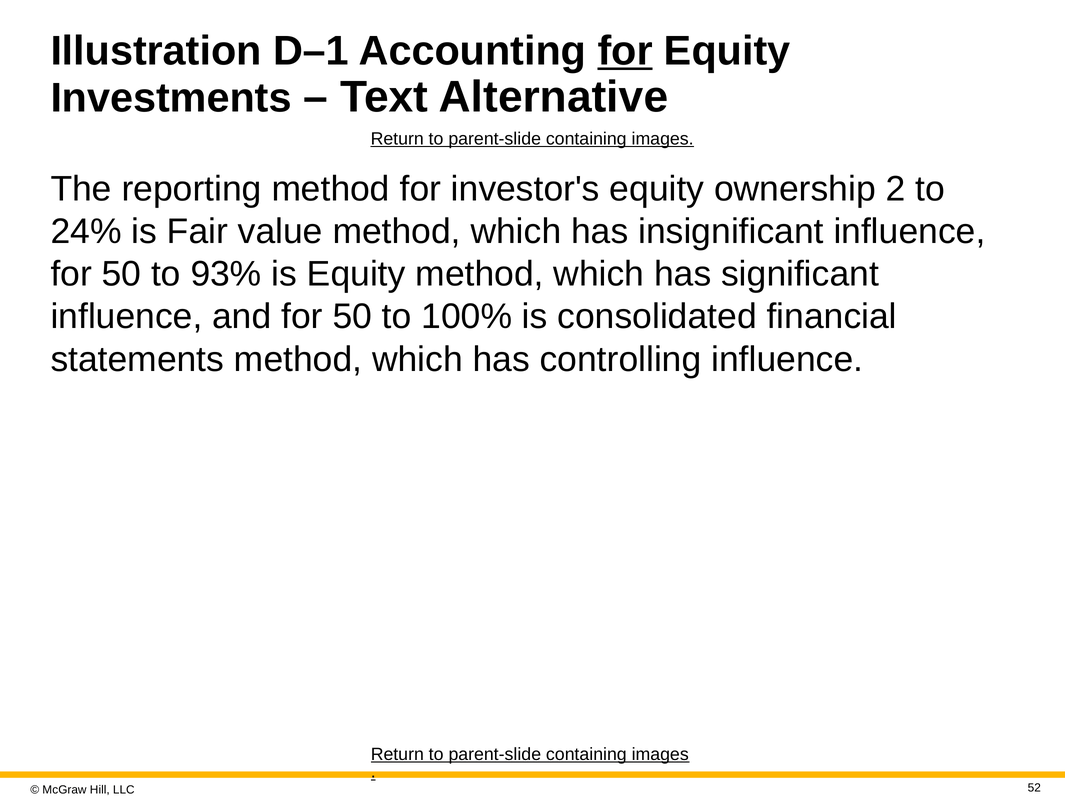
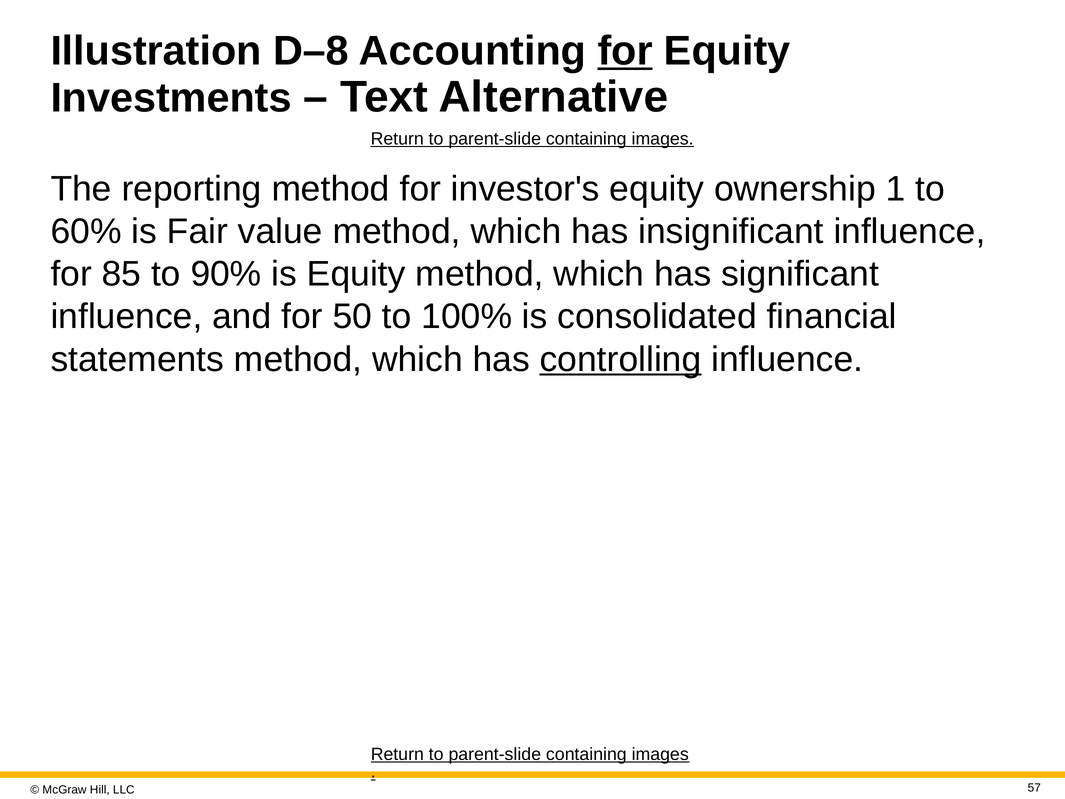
D–1: D–1 -> D–8
2: 2 -> 1
24%: 24% -> 60%
50 at (121, 274): 50 -> 85
93%: 93% -> 90%
controlling underline: none -> present
52: 52 -> 57
